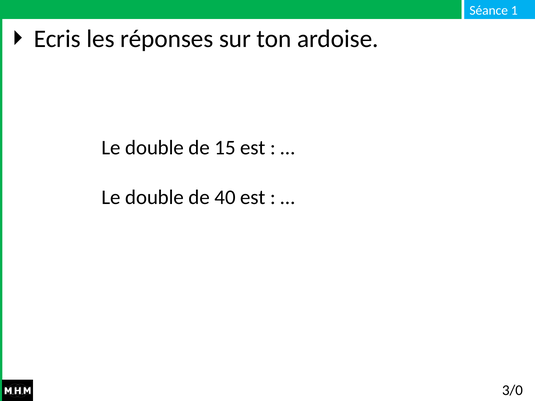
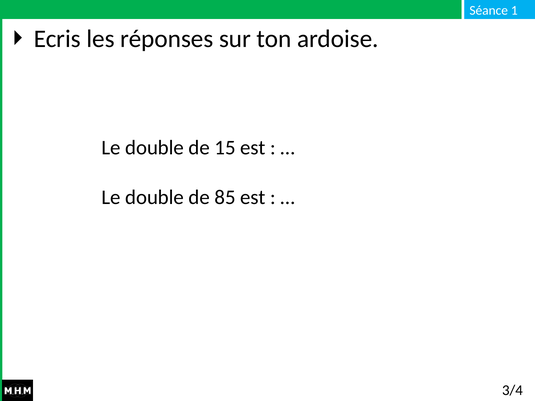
40: 40 -> 85
3/0: 3/0 -> 3/4
